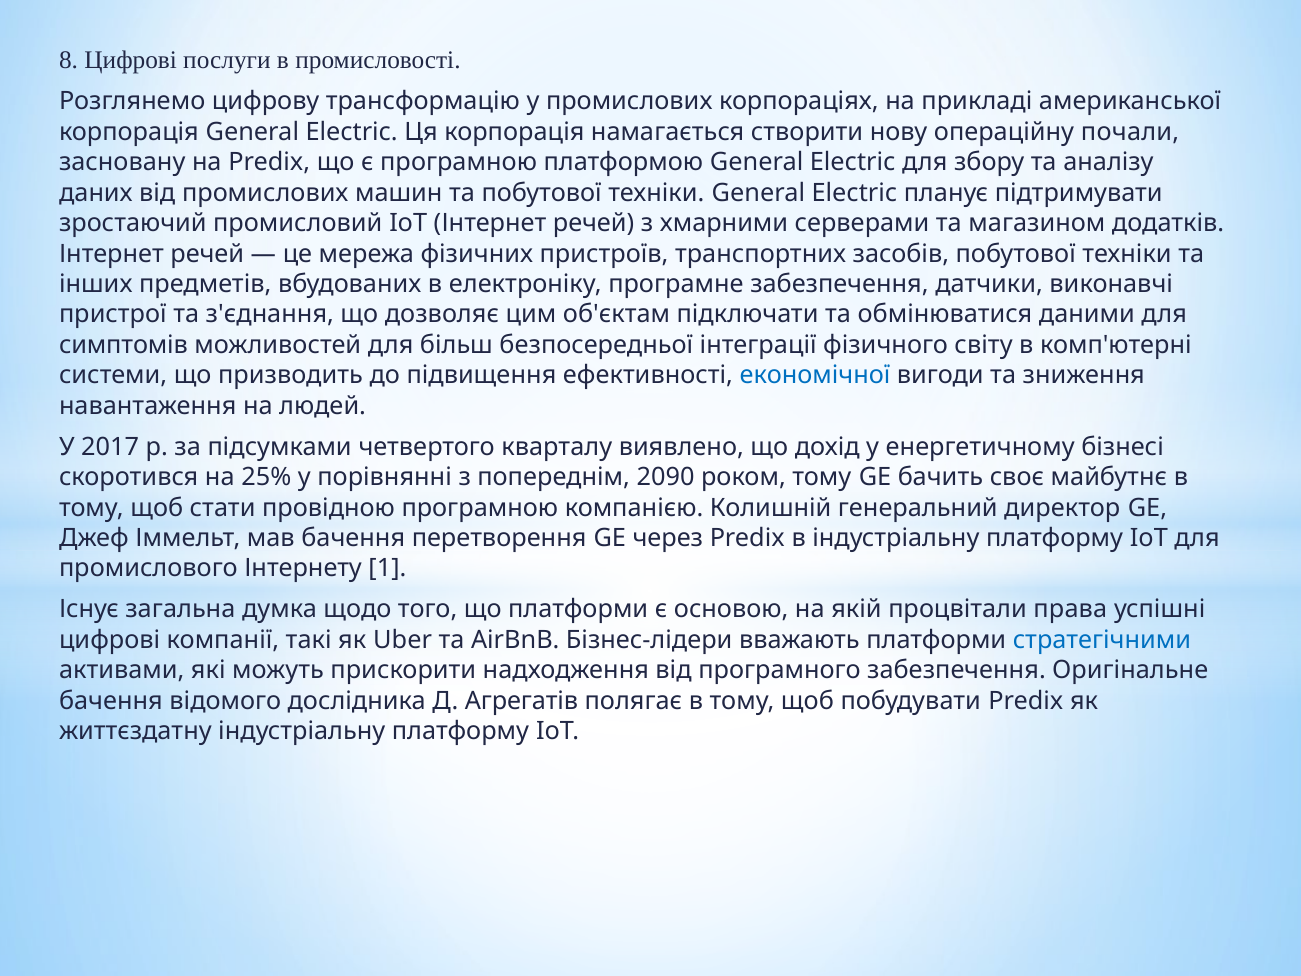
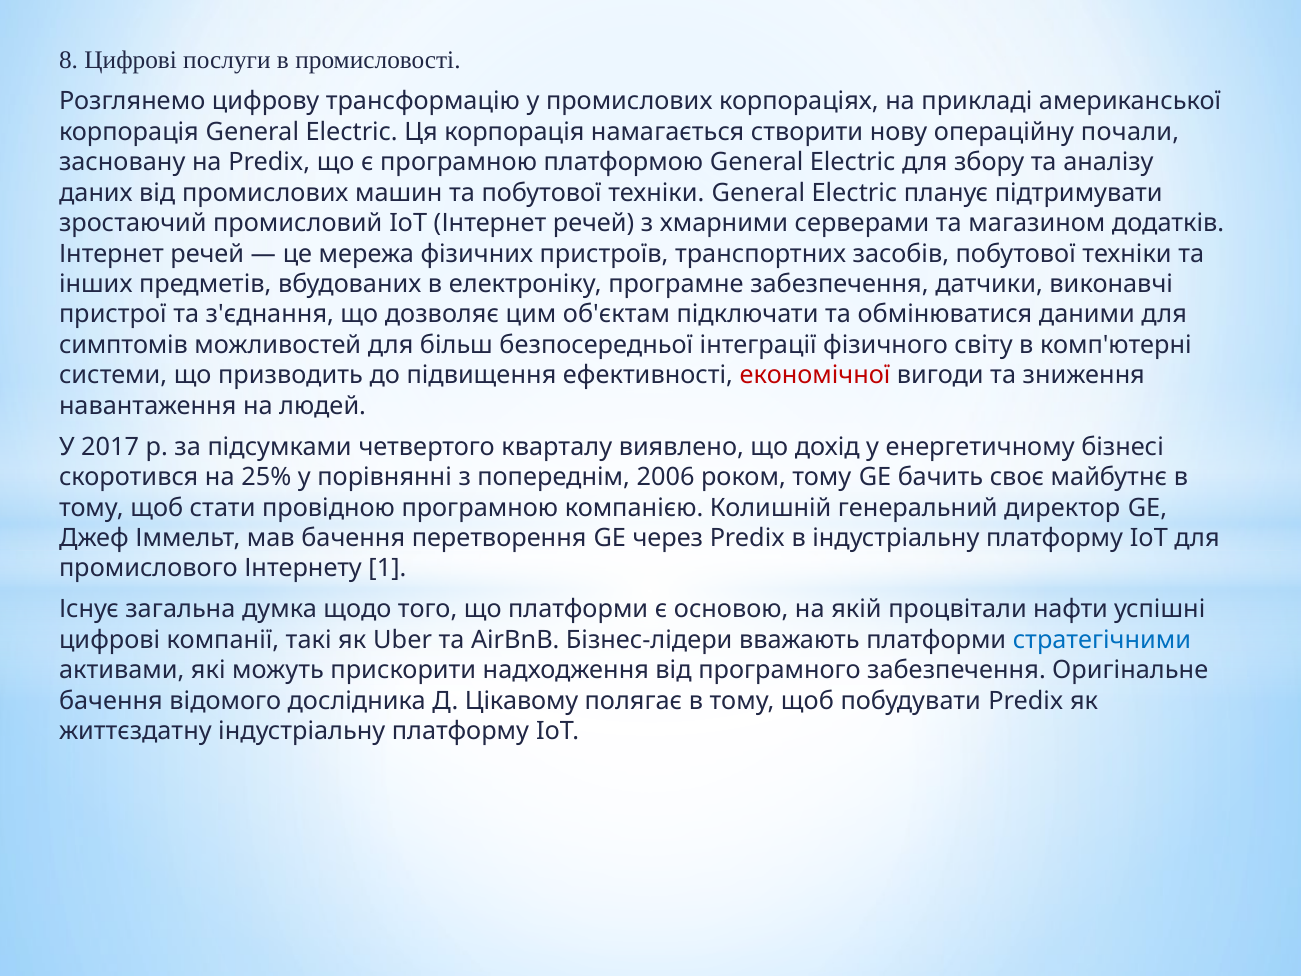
економічної colour: blue -> red
2090: 2090 -> 2006
права: права -> нафти
Агрегатів: Агрегатів -> Цікавому
